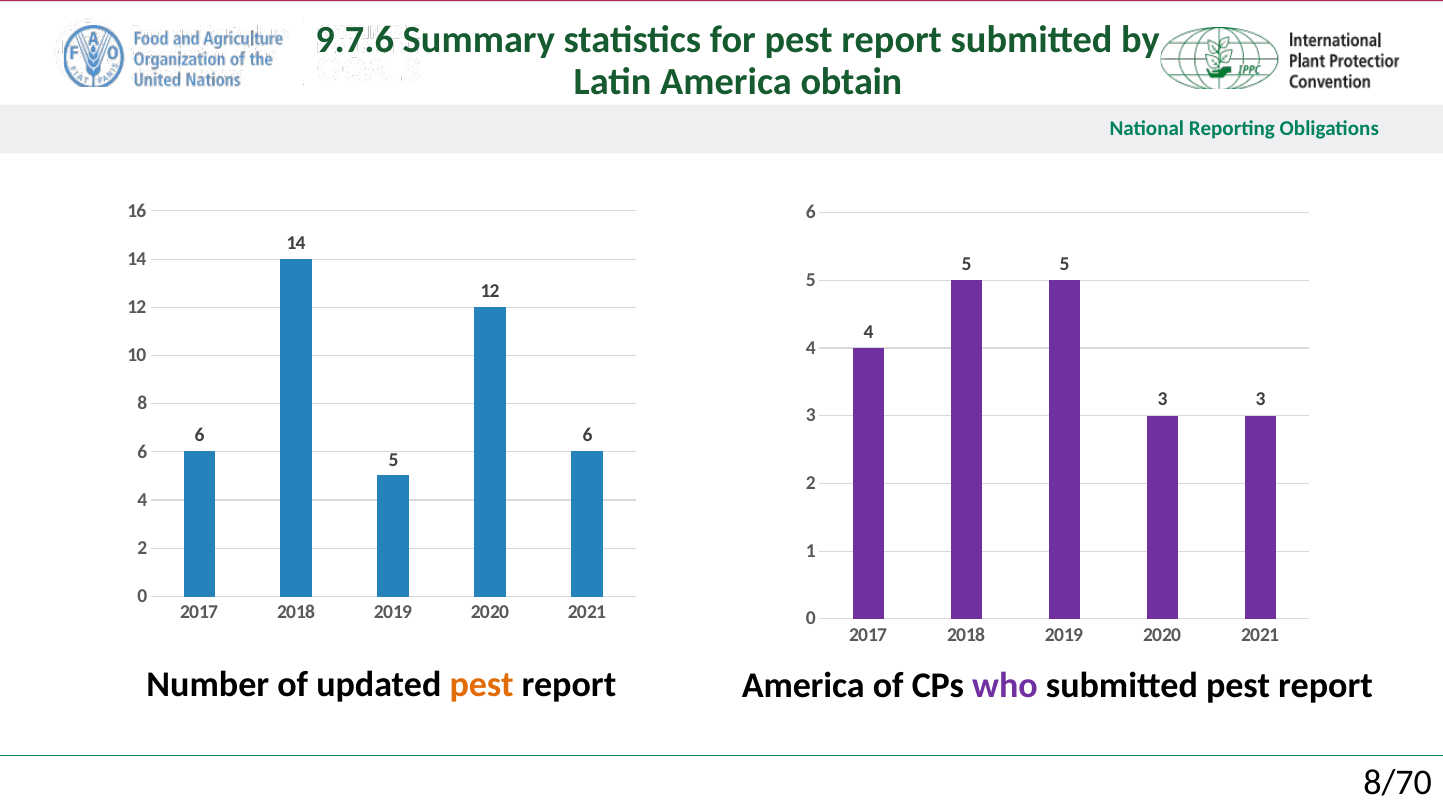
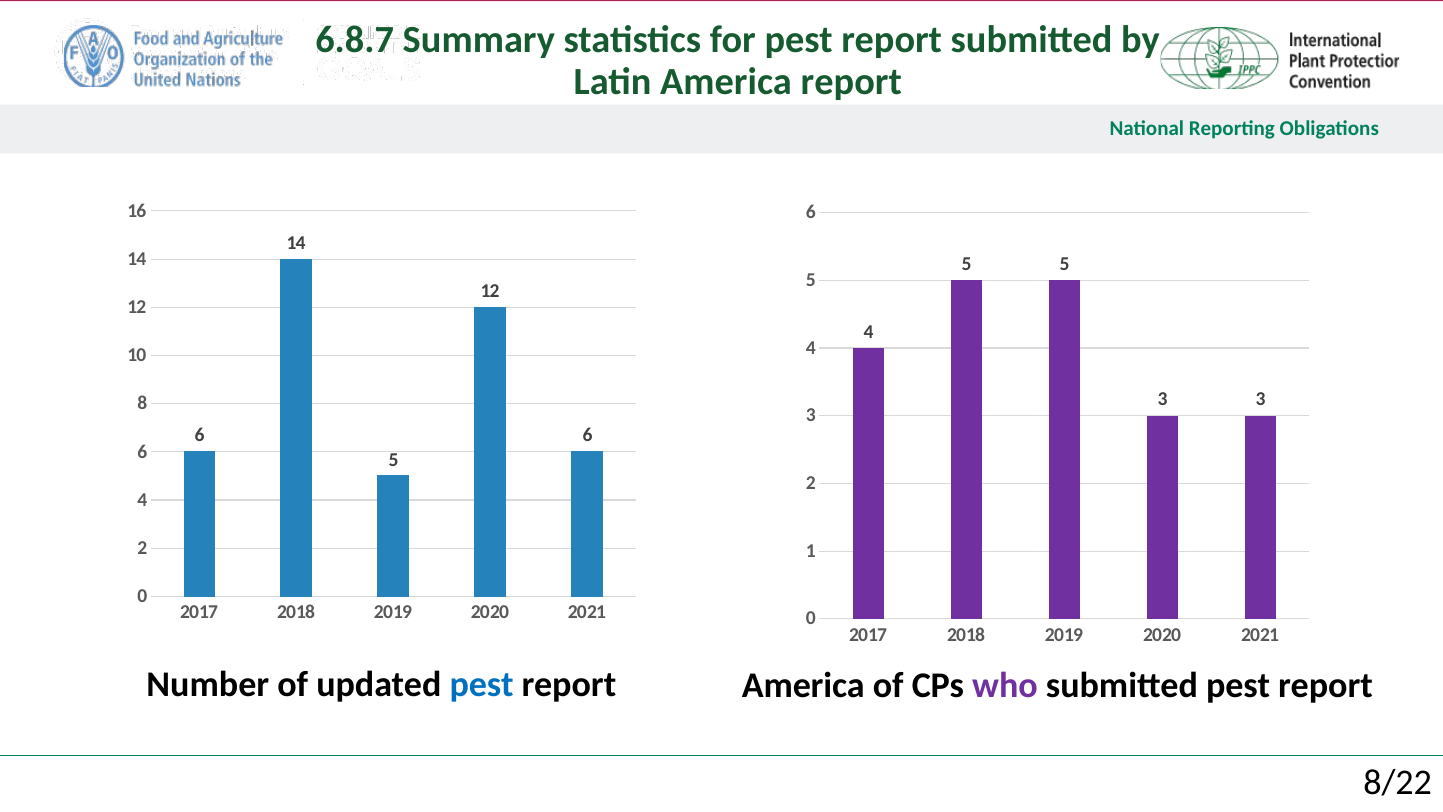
9.7.6: 9.7.6 -> 6.8.7
America obtain: obtain -> report
pest at (482, 684) colour: orange -> blue
8/70: 8/70 -> 8/22
